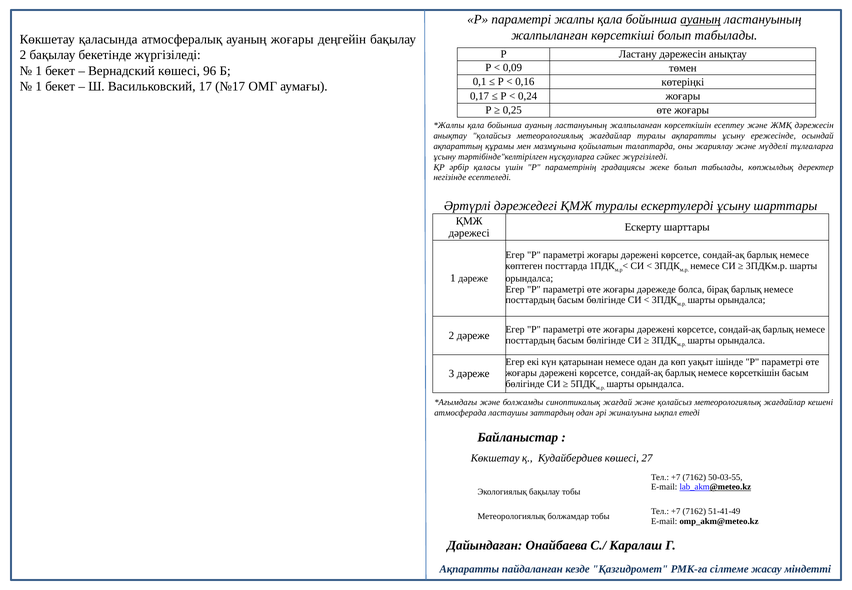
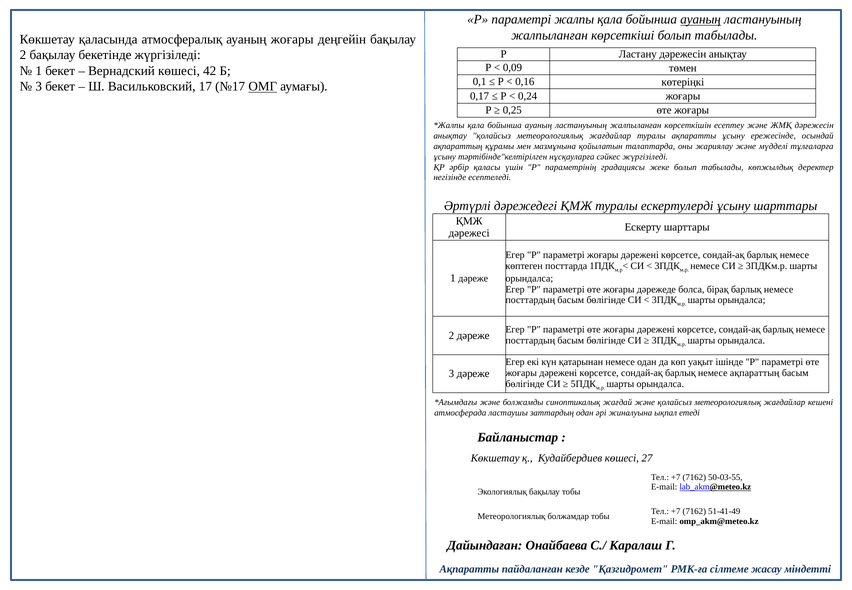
96: 96 -> 42
1 at (39, 87): 1 -> 3
ОМГ underline: none -> present
немесе көрсеткішін: көрсеткішін -> ақпараттың
